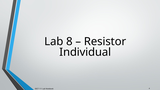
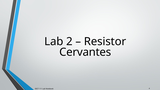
8: 8 -> 2
Individual: Individual -> Cervantes
